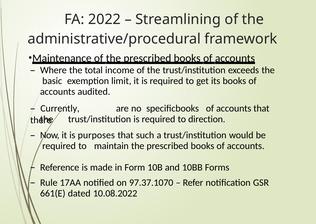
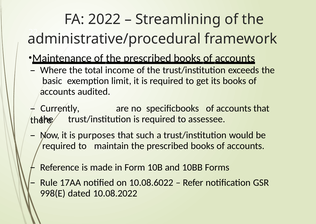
direction: direction -> assessee
97.37.1070: 97.37.1070 -> 10.08.6022
661(E: 661(E -> 998(E
